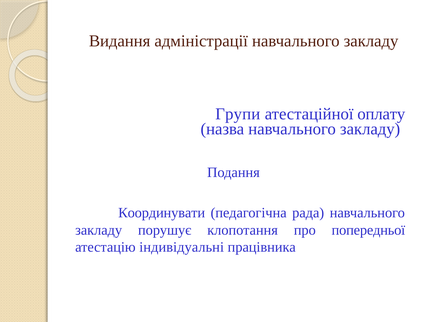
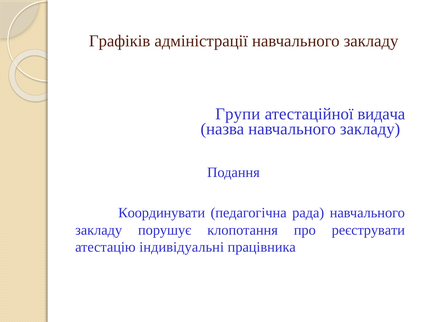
Видання: Видання -> Графіків
оплату: оплату -> видача
попередньої: попередньої -> реєструвати
